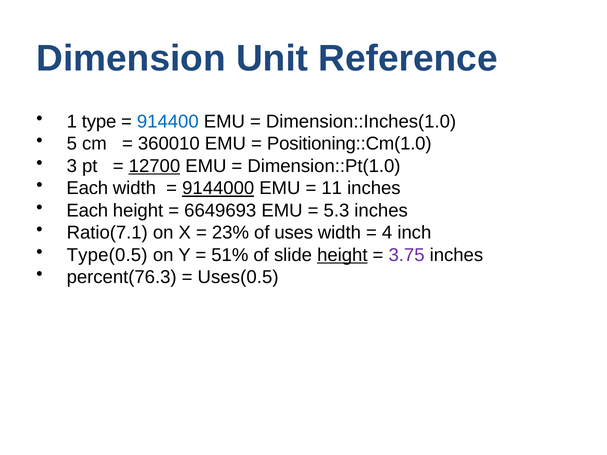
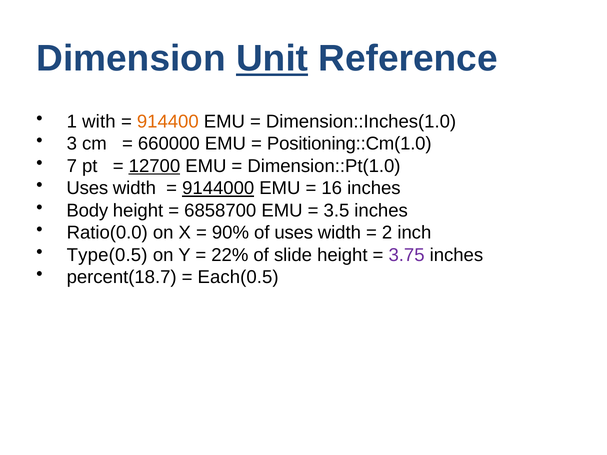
Unit underline: none -> present
type: type -> with
914400 colour: blue -> orange
5: 5 -> 3
360010: 360010 -> 660000
3: 3 -> 7
Each at (87, 188): Each -> Uses
11: 11 -> 16
Each at (87, 211): Each -> Body
6649693: 6649693 -> 6858700
5.3: 5.3 -> 3.5
Ratio(7.1: Ratio(7.1 -> Ratio(0.0
23%: 23% -> 90%
4: 4 -> 2
51%: 51% -> 22%
height at (342, 255) underline: present -> none
percent(76.3: percent(76.3 -> percent(18.7
Uses(0.5: Uses(0.5 -> Each(0.5
